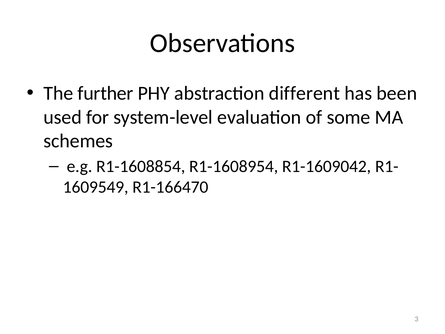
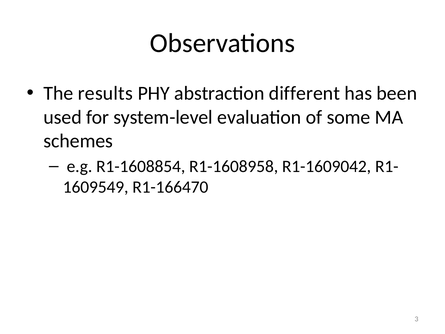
further: further -> results
R1-1608954: R1-1608954 -> R1-1608958
